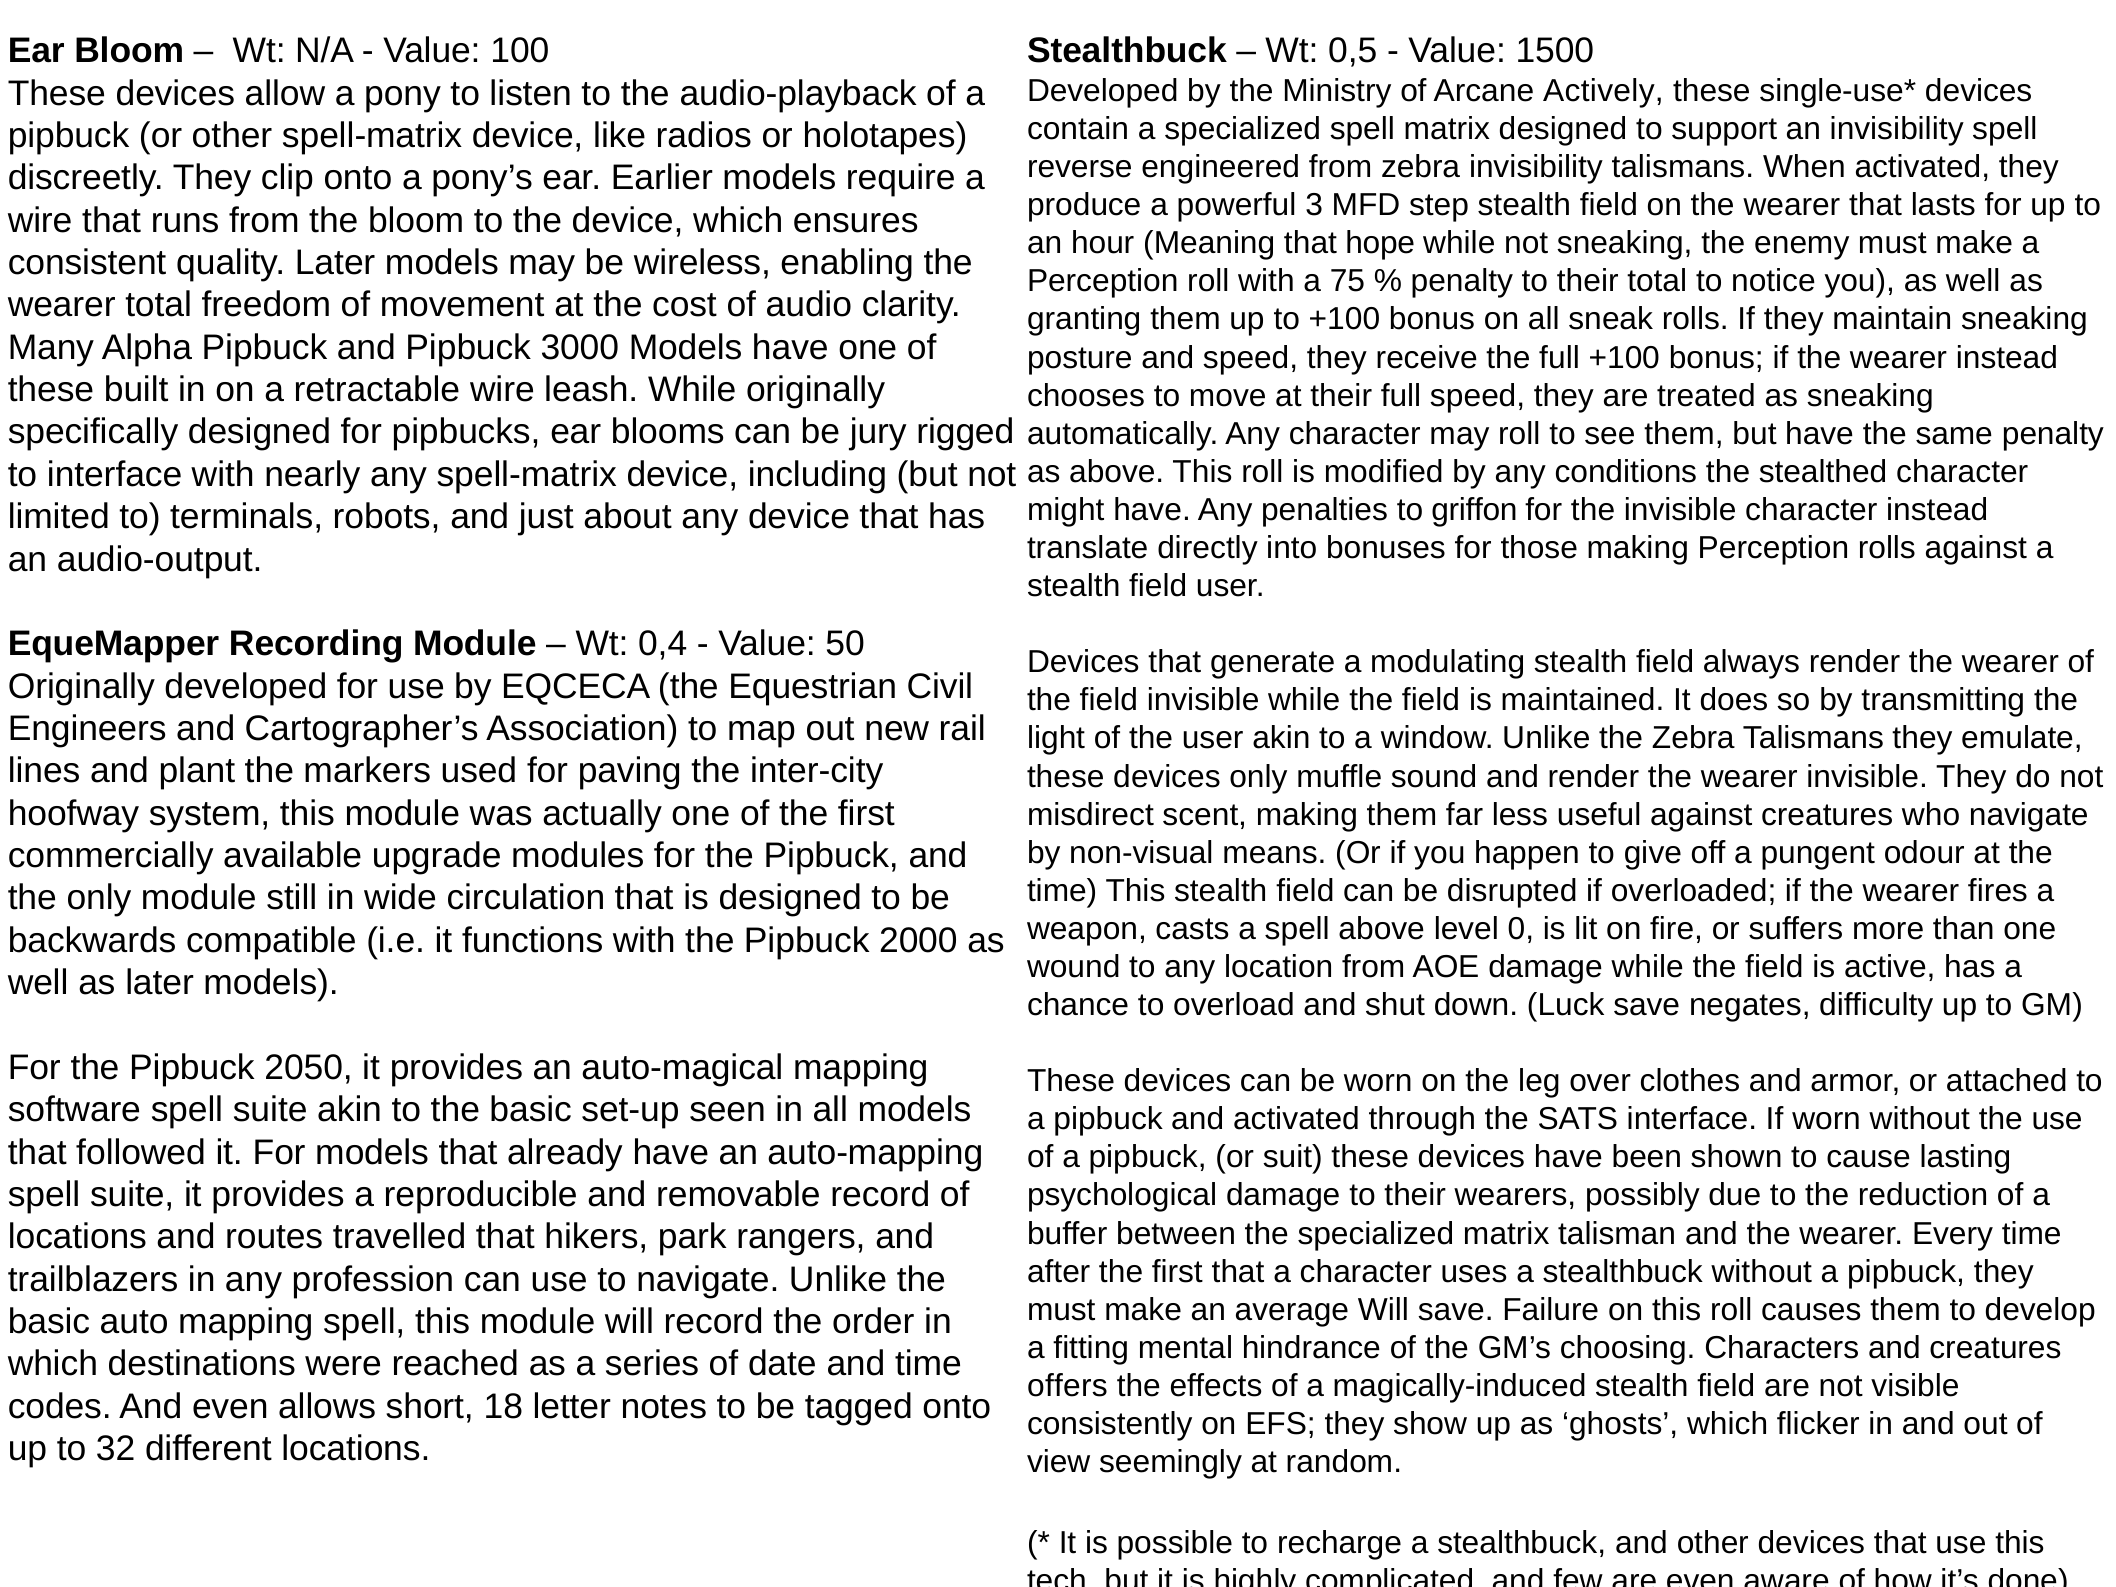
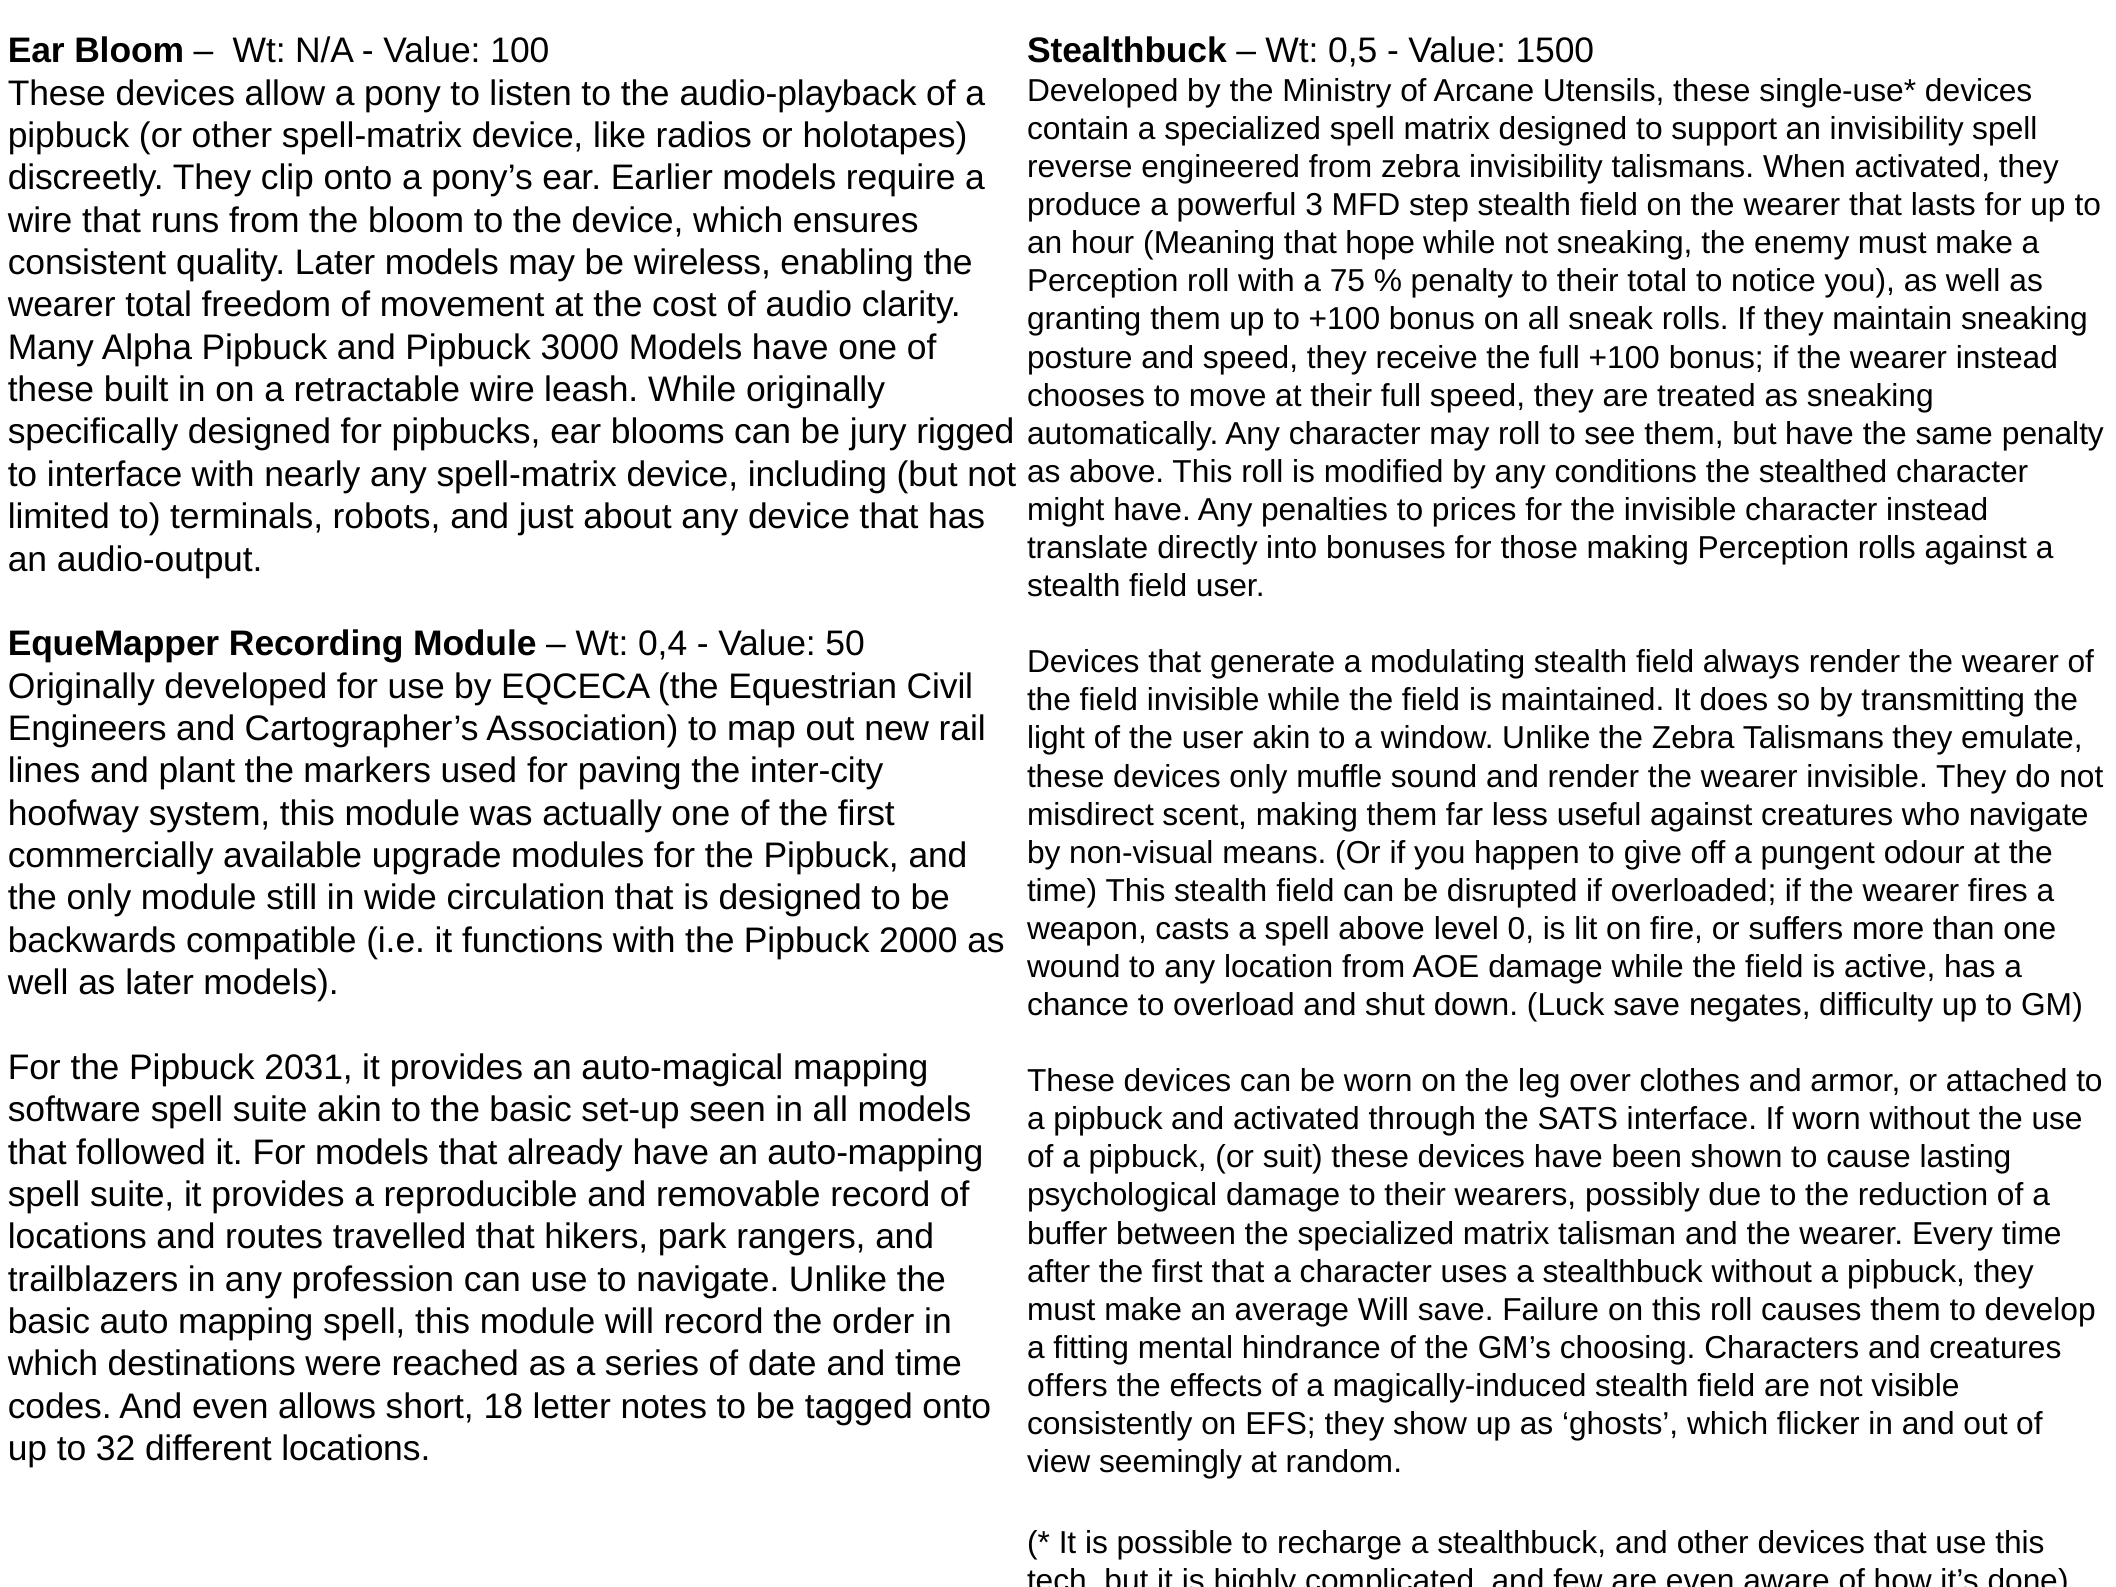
Actively: Actively -> Utensils
griffon: griffon -> prices
2050: 2050 -> 2031
